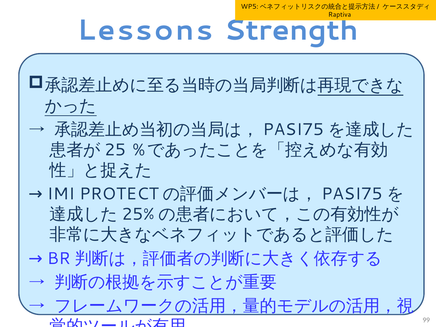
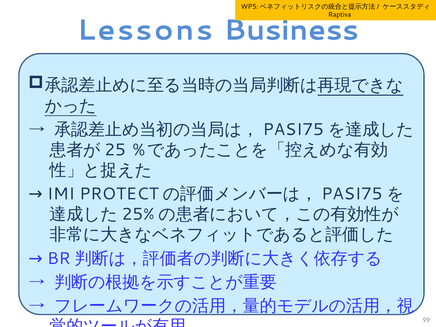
Strength: Strength -> Business
